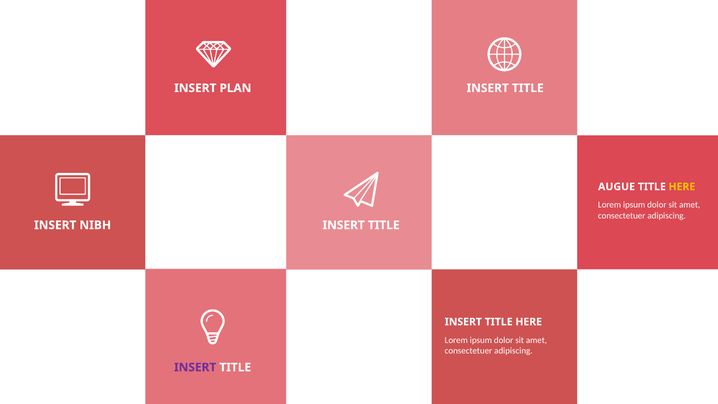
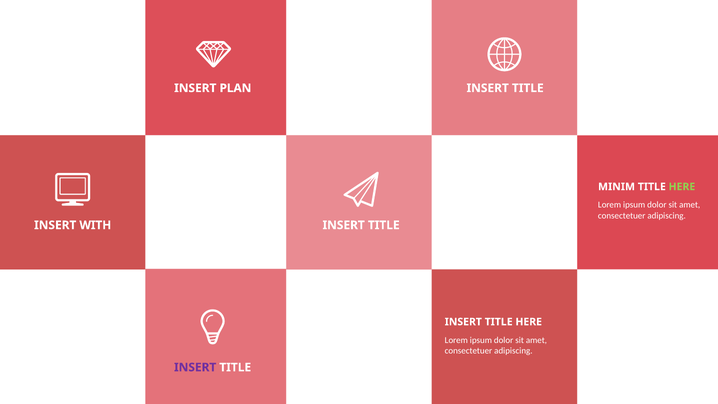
AUGUE: AUGUE -> MINIM
HERE at (682, 187) colour: yellow -> light green
NIBH: NIBH -> WITH
